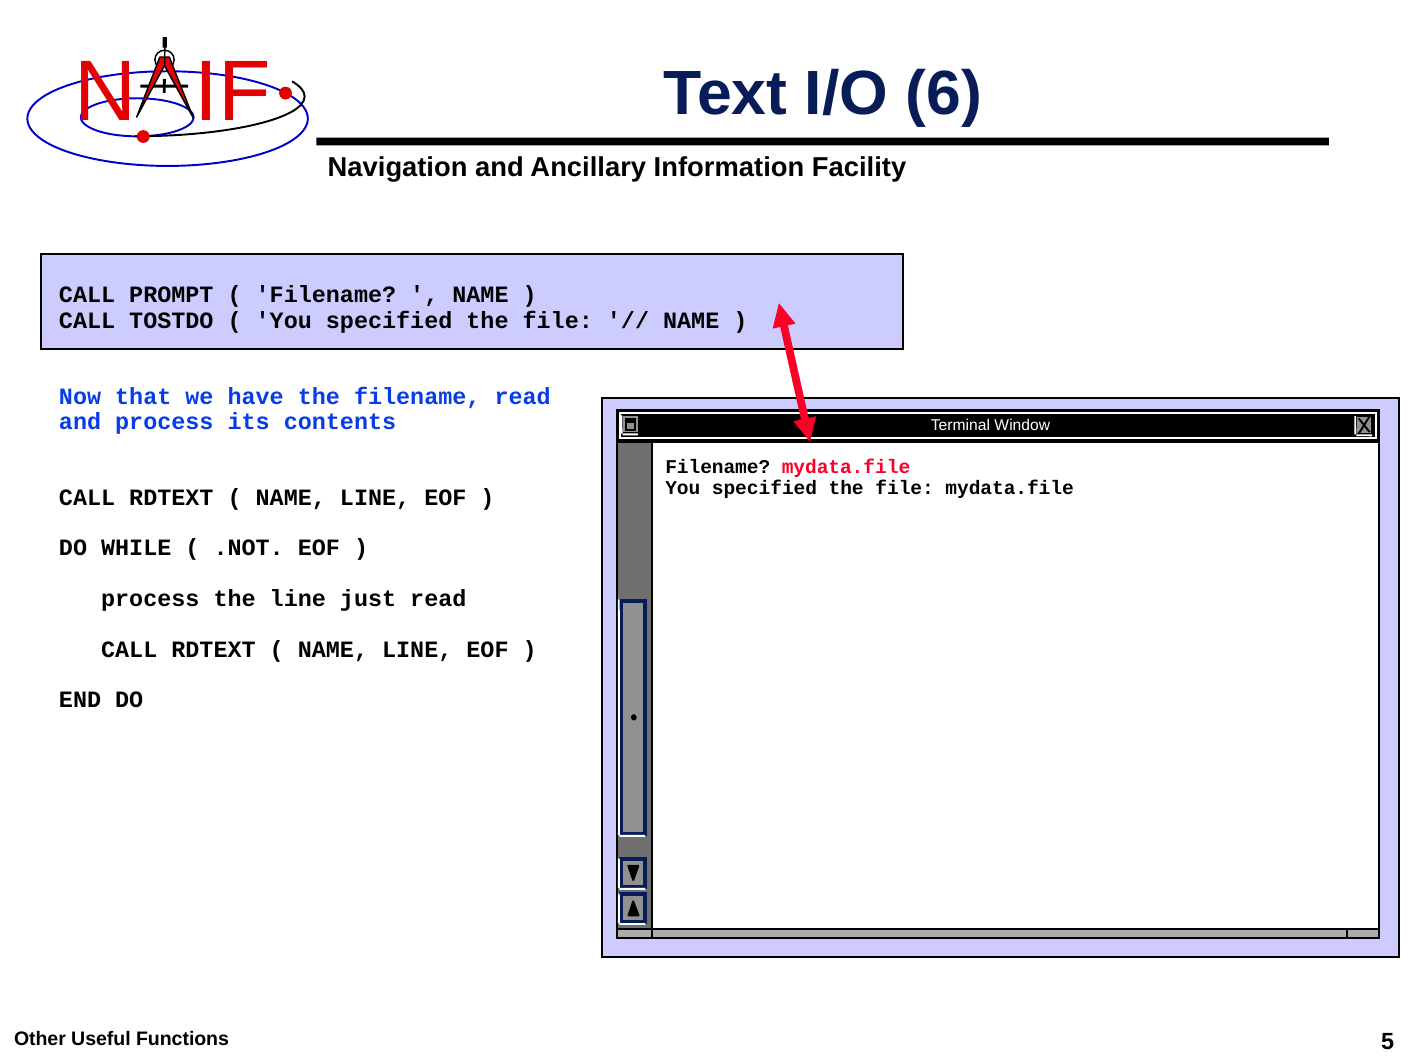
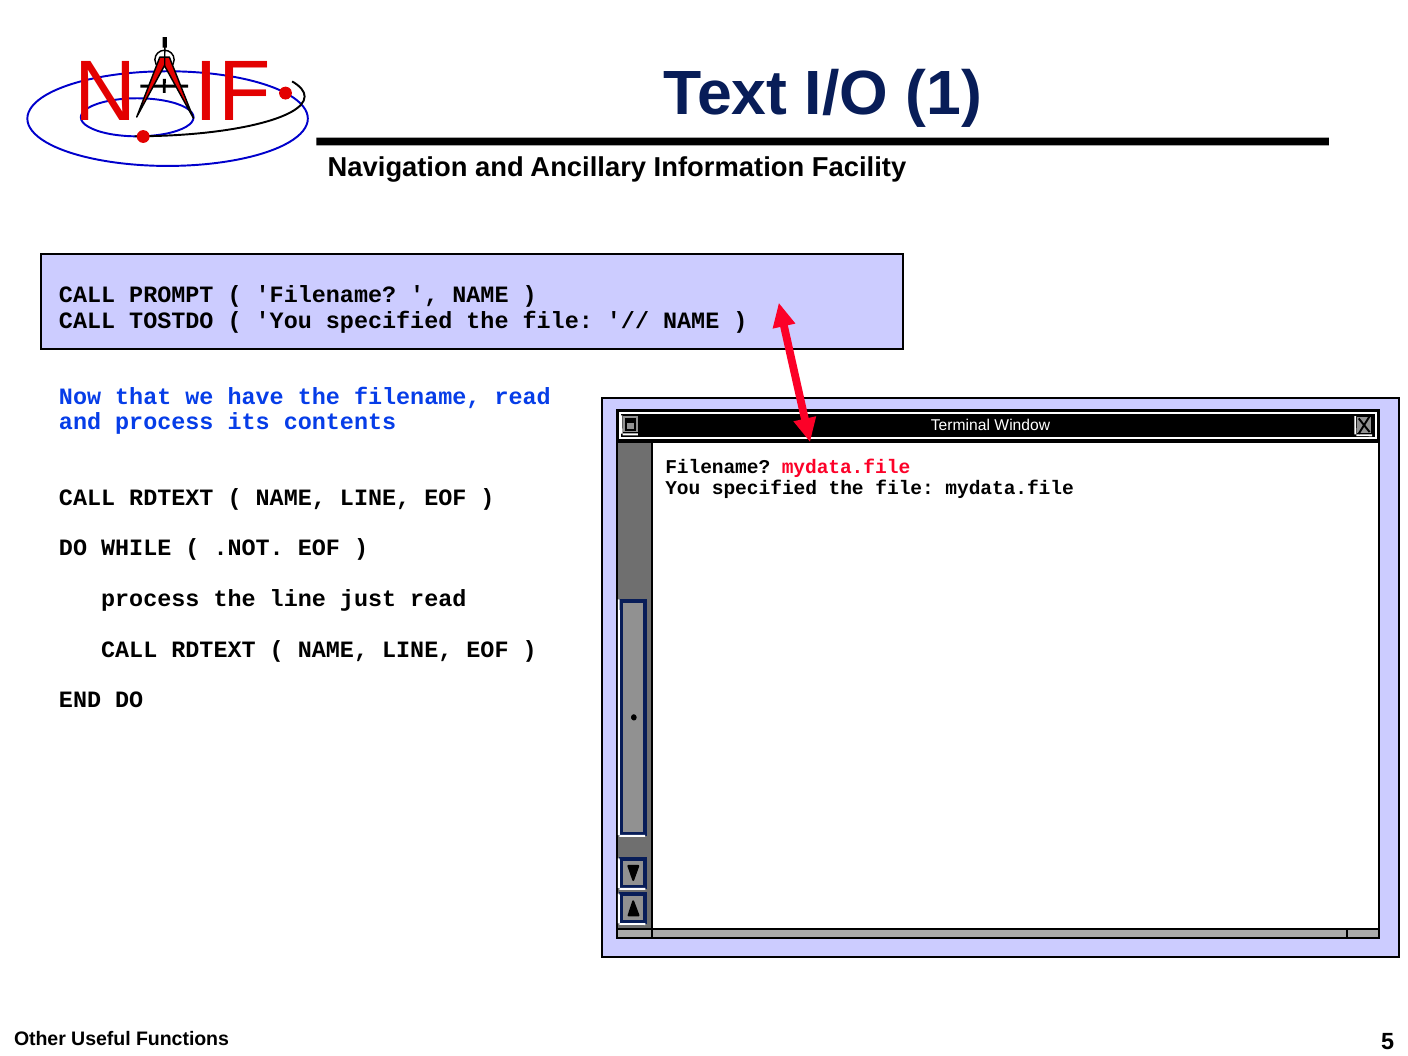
6: 6 -> 1
